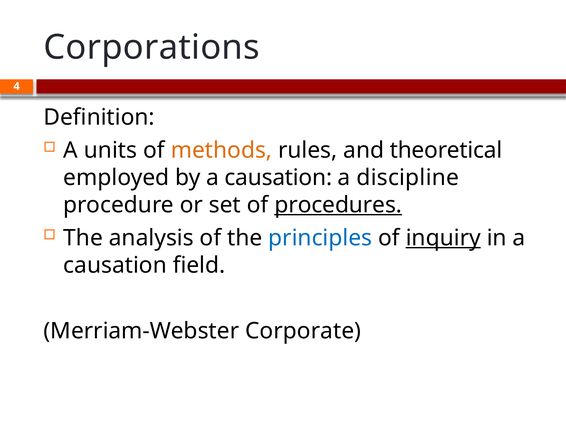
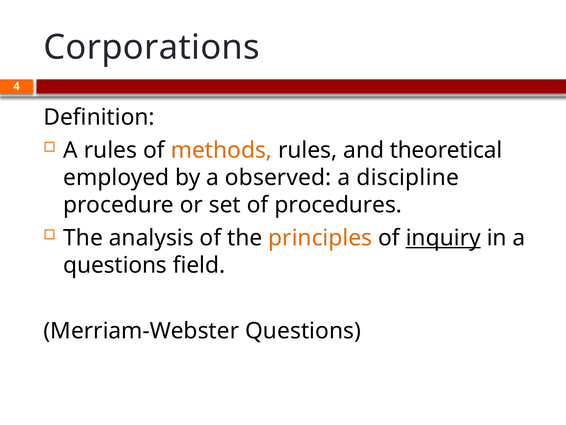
A units: units -> rules
by a causation: causation -> observed
procedures underline: present -> none
principles colour: blue -> orange
causation at (115, 265): causation -> questions
Merriam-Webster Corporate: Corporate -> Questions
